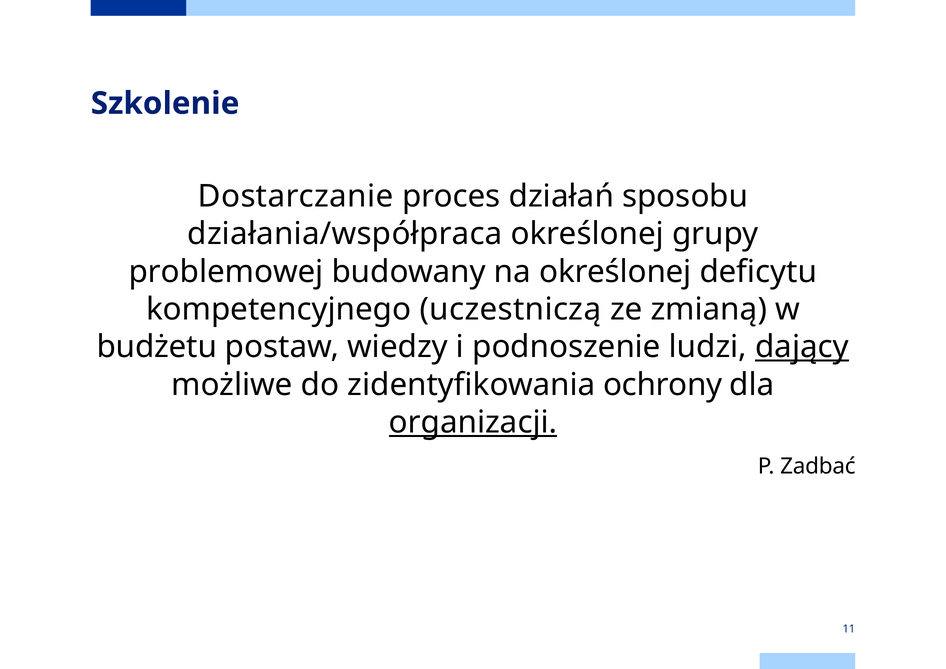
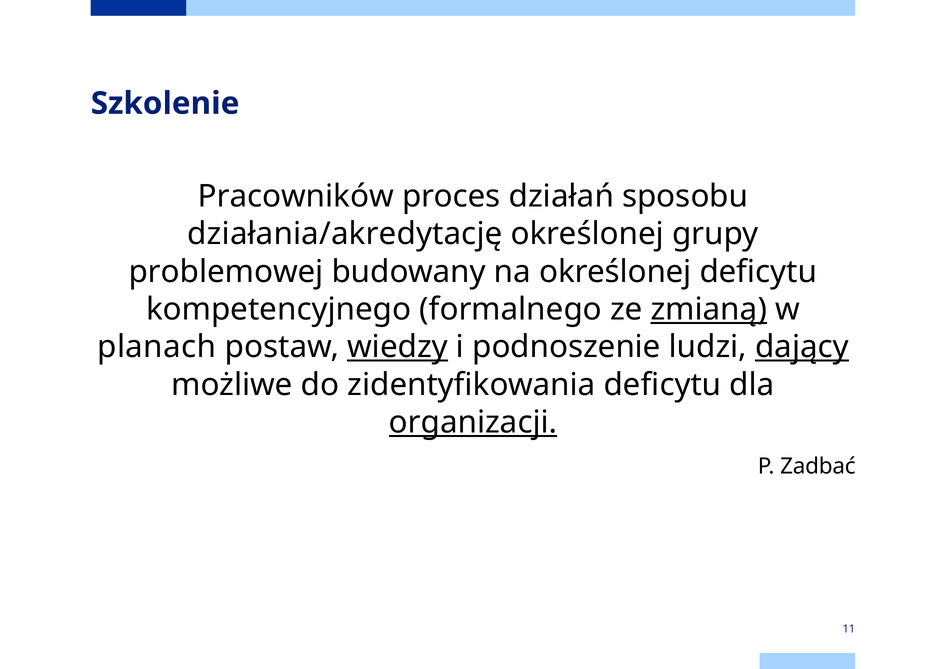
Dostarczanie: Dostarczanie -> Pracowników
działania/współpraca: działania/współpraca -> działania/akredytację
uczestniczą: uczestniczą -> formalnego
zmianą underline: none -> present
budżetu: budżetu -> planach
wiedzy underline: none -> present
zidentyfikowania ochrony: ochrony -> deficytu
